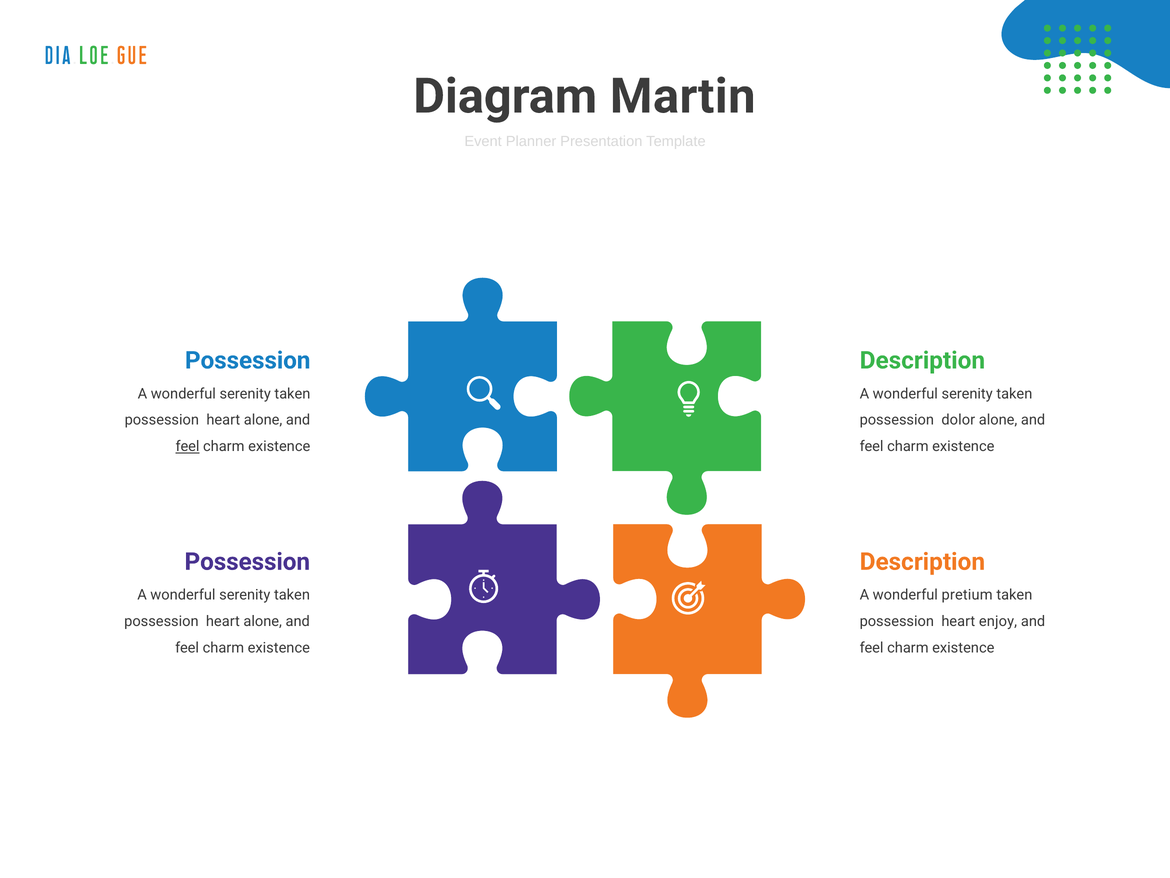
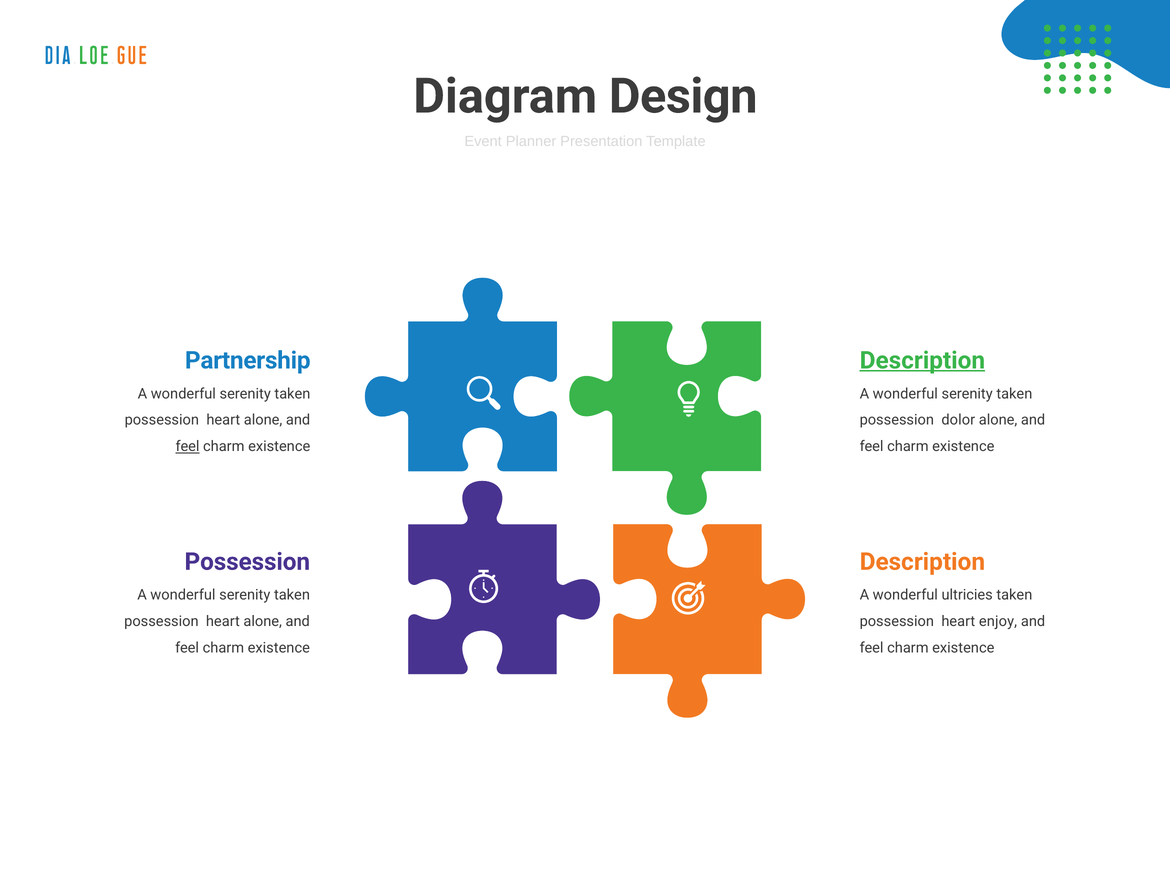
Martin: Martin -> Design
Possession at (248, 360): Possession -> Partnership
Description at (922, 360) underline: none -> present
pretium: pretium -> ultricies
